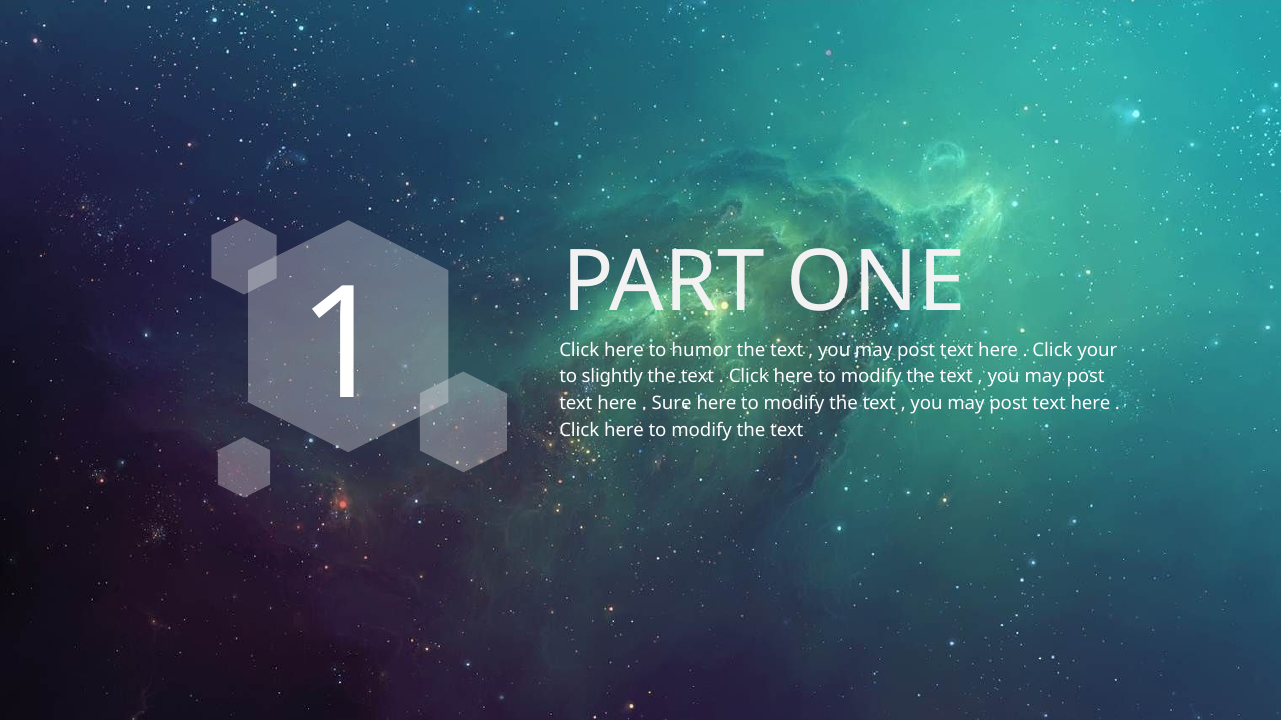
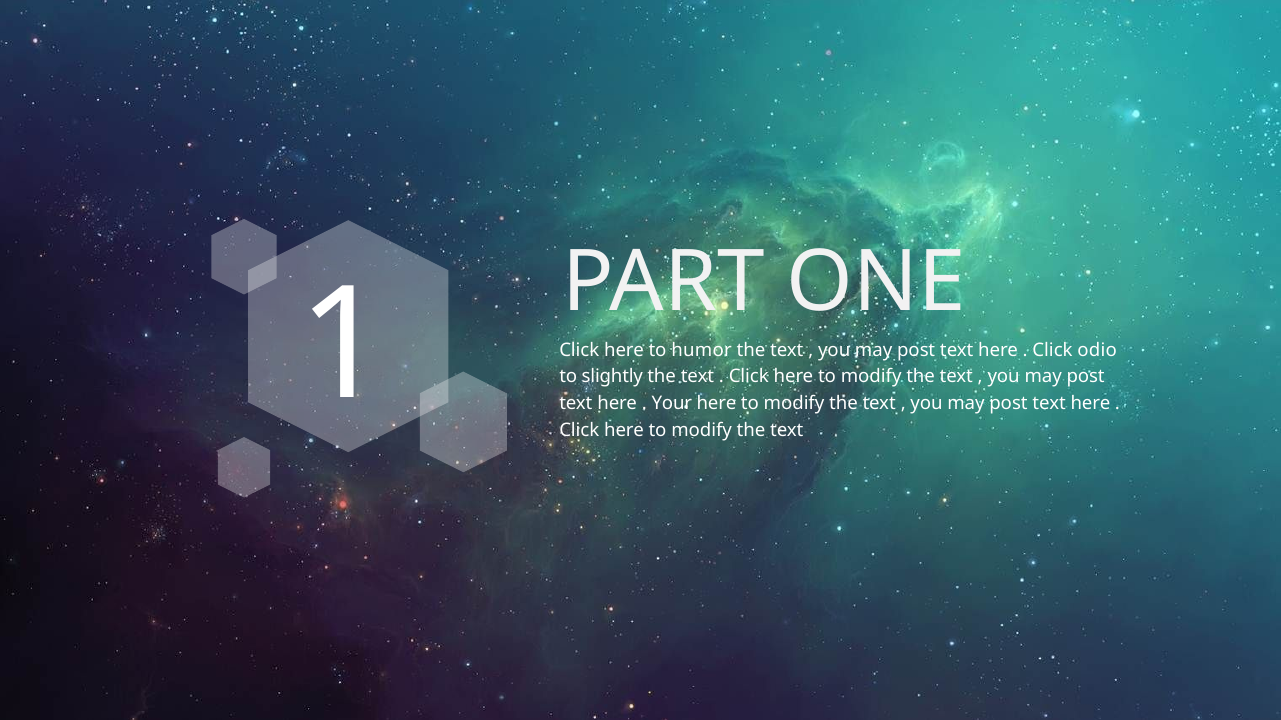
your: your -> odio
Sure: Sure -> Your
